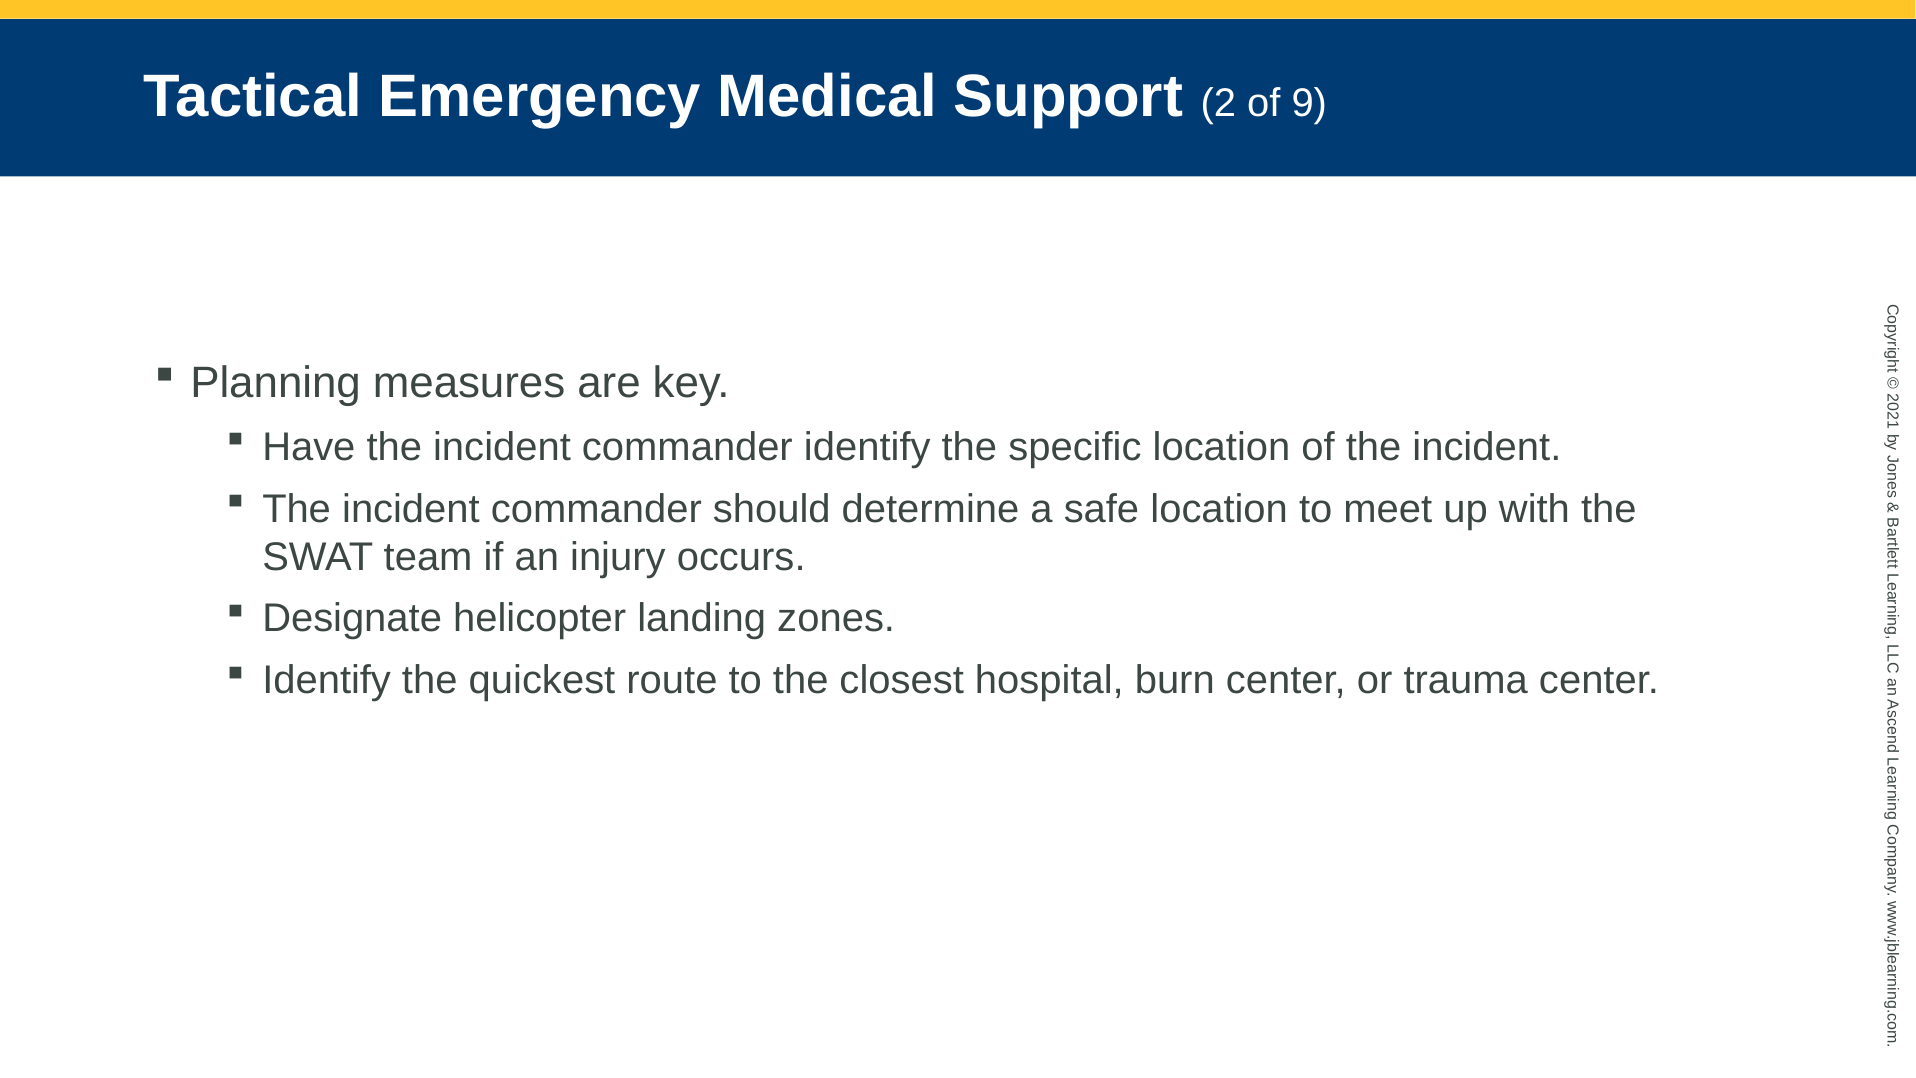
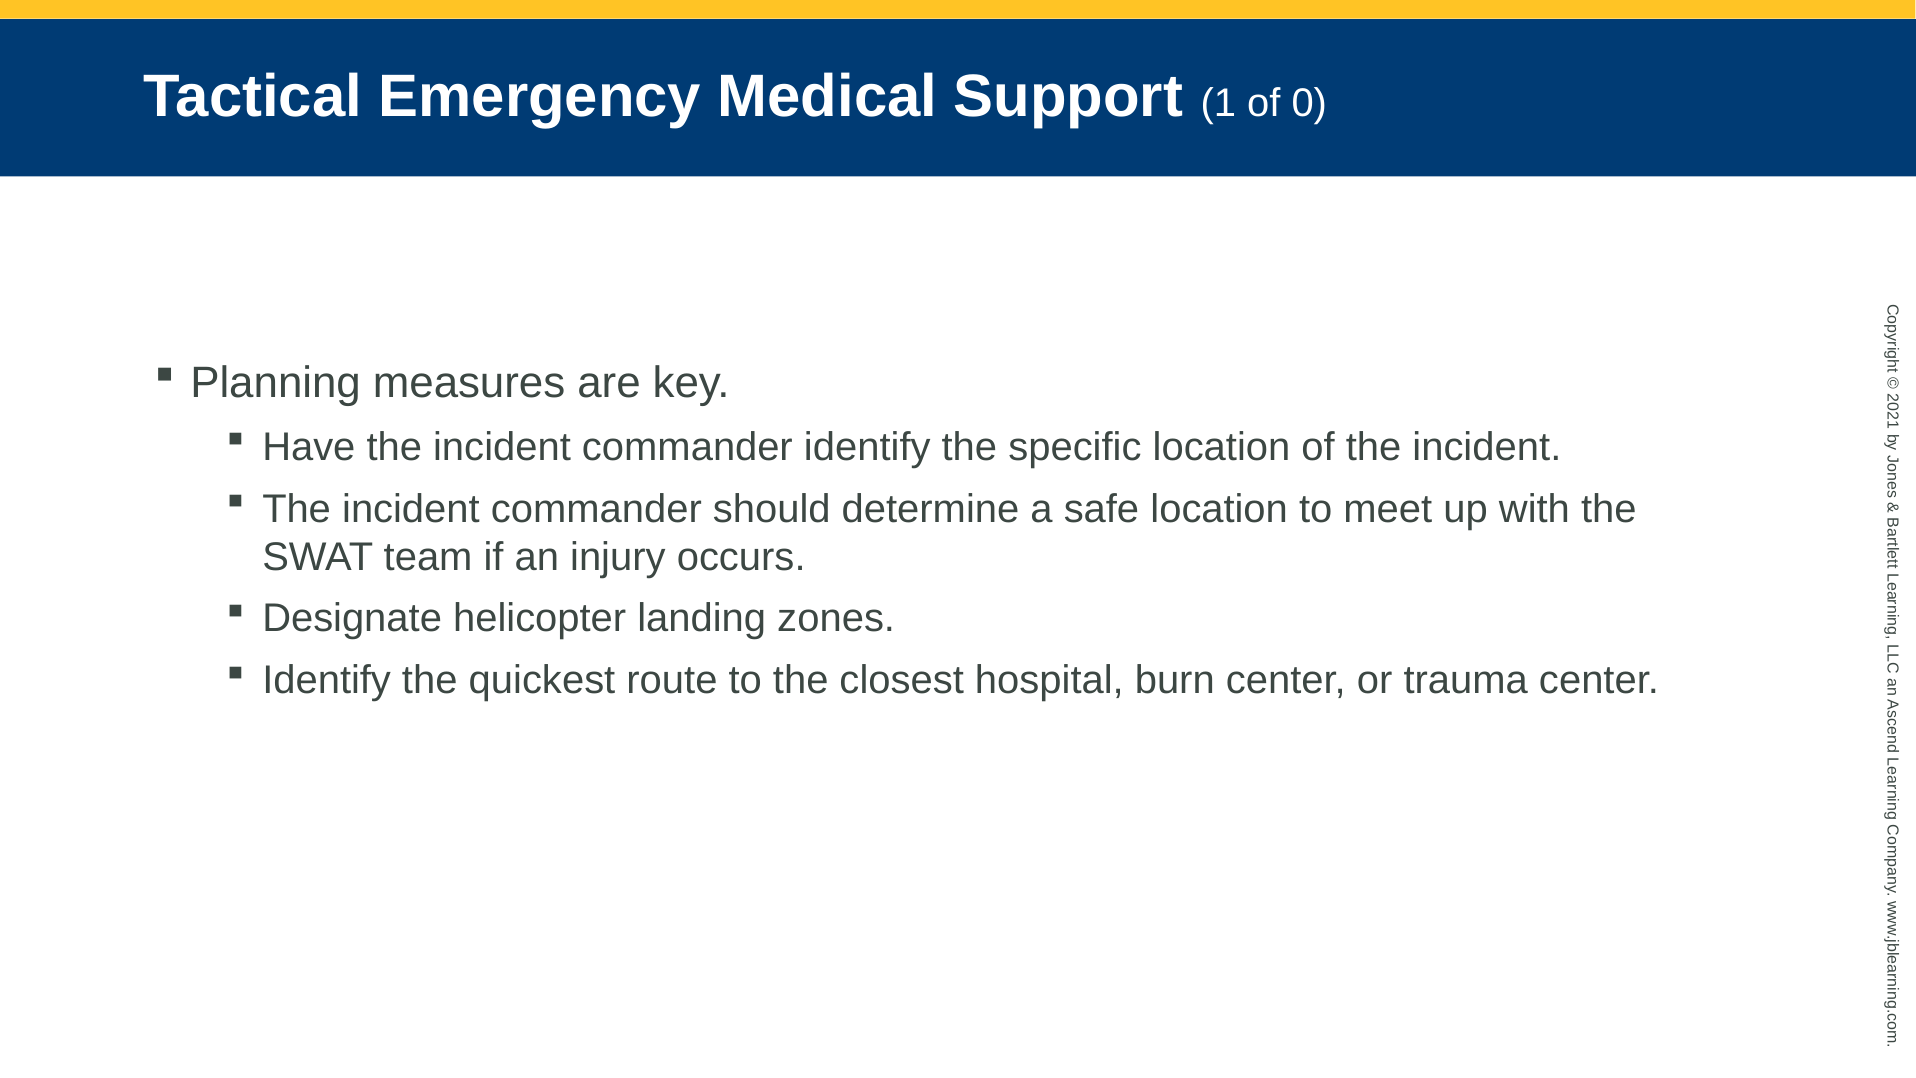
Support 2: 2 -> 1
of 9: 9 -> 0
